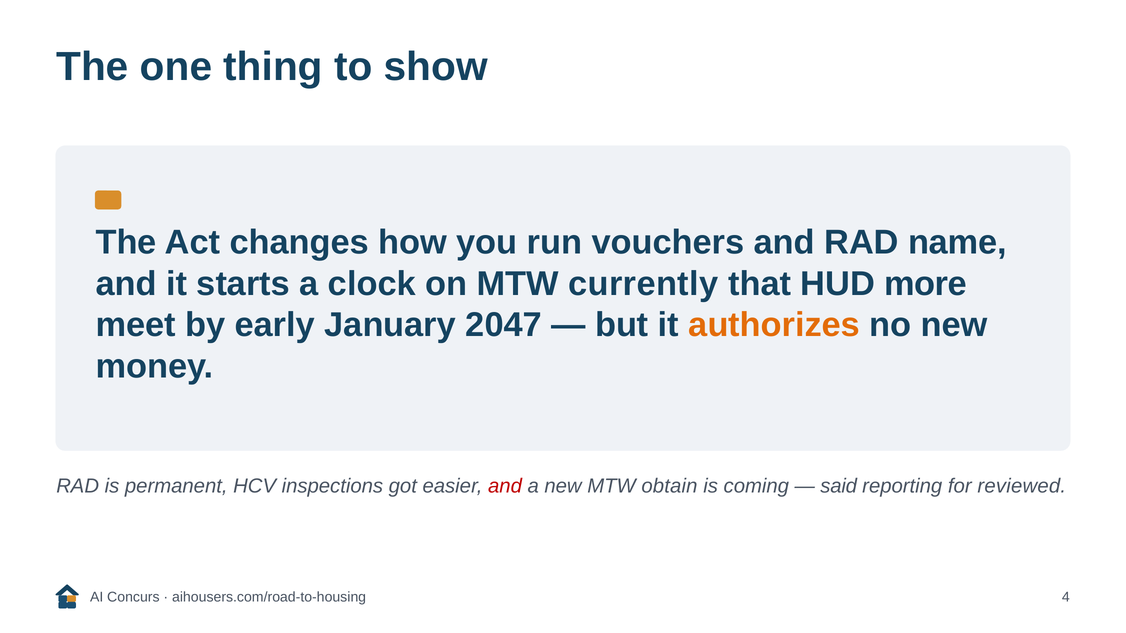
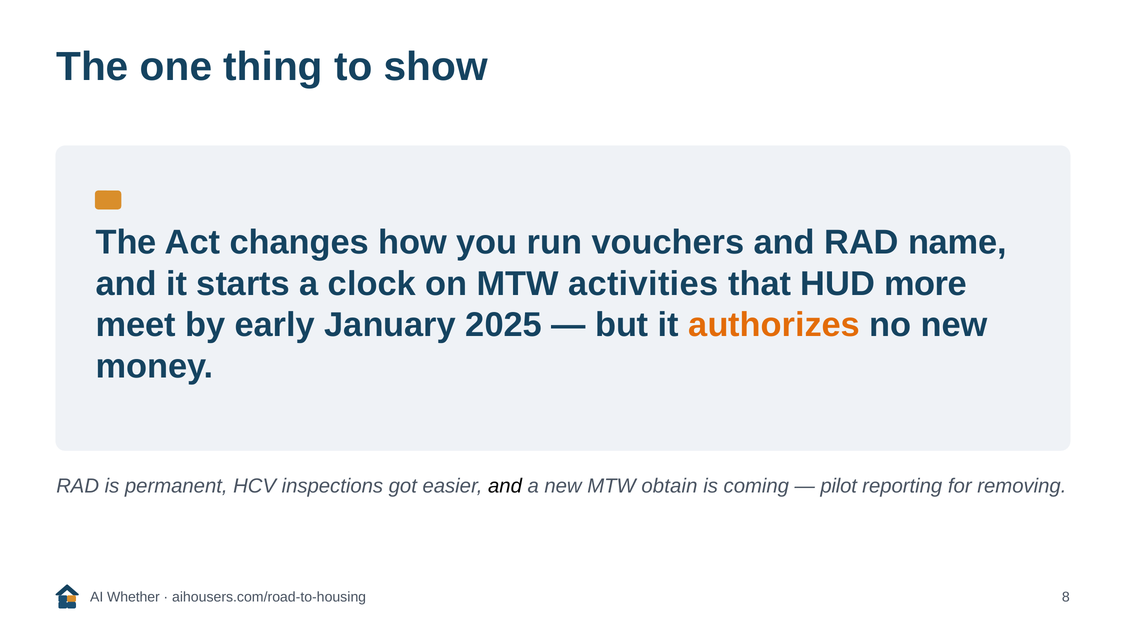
currently: currently -> activities
2047: 2047 -> 2025
and at (505, 487) colour: red -> black
said: said -> pilot
reviewed: reviewed -> removing
Concurs: Concurs -> Whether
4: 4 -> 8
